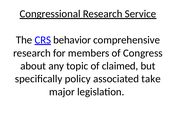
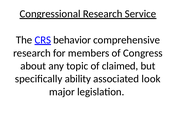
policy: policy -> ability
take: take -> look
